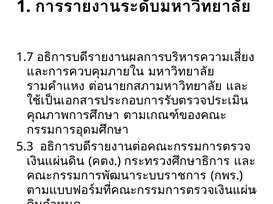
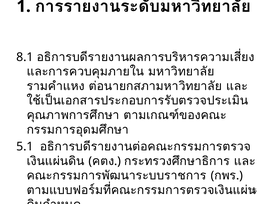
1.7: 1.7 -> 8.1
5.3: 5.3 -> 5.1
